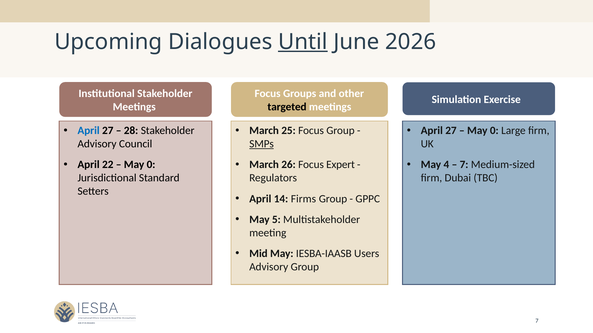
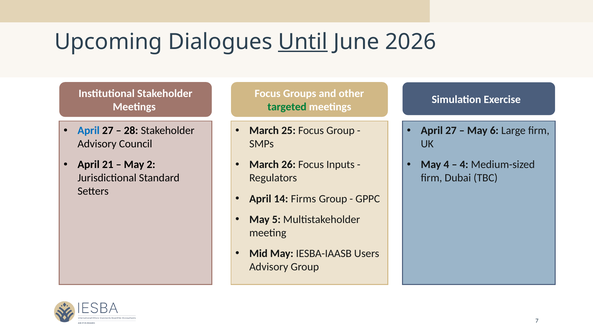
targeted colour: black -> green
0 at (494, 131): 0 -> 6
SMPs underline: present -> none
22: 22 -> 21
0 at (151, 165): 0 -> 2
Expert: Expert -> Inputs
7 at (464, 165): 7 -> 4
